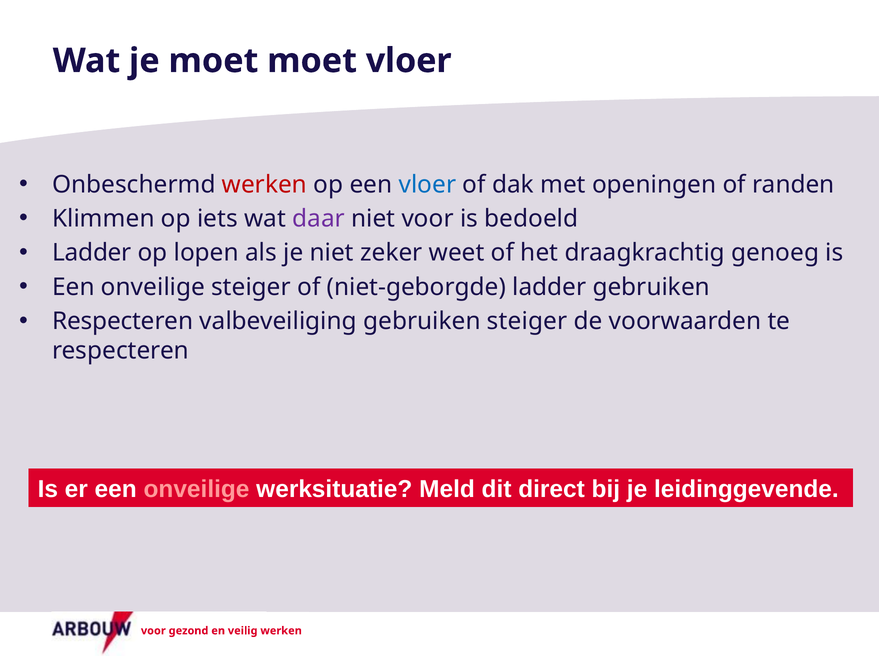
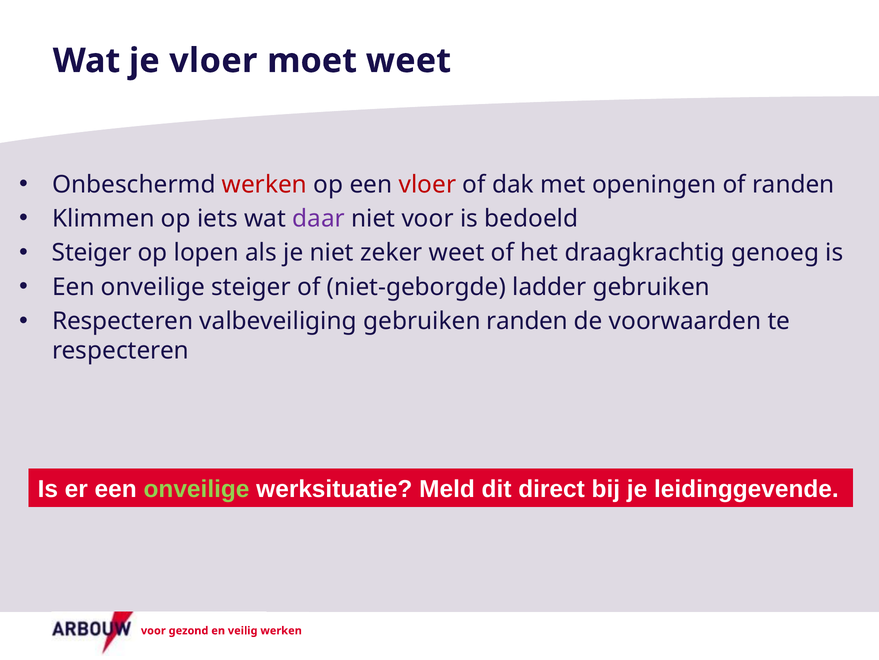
je moet: moet -> vloer
moet vloer: vloer -> weet
vloer at (427, 184) colour: blue -> red
Ladder at (92, 253): Ladder -> Steiger
gebruiken steiger: steiger -> randen
onveilige at (197, 489) colour: pink -> light green
